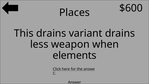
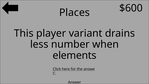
This drains: drains -> player
weapon: weapon -> number
